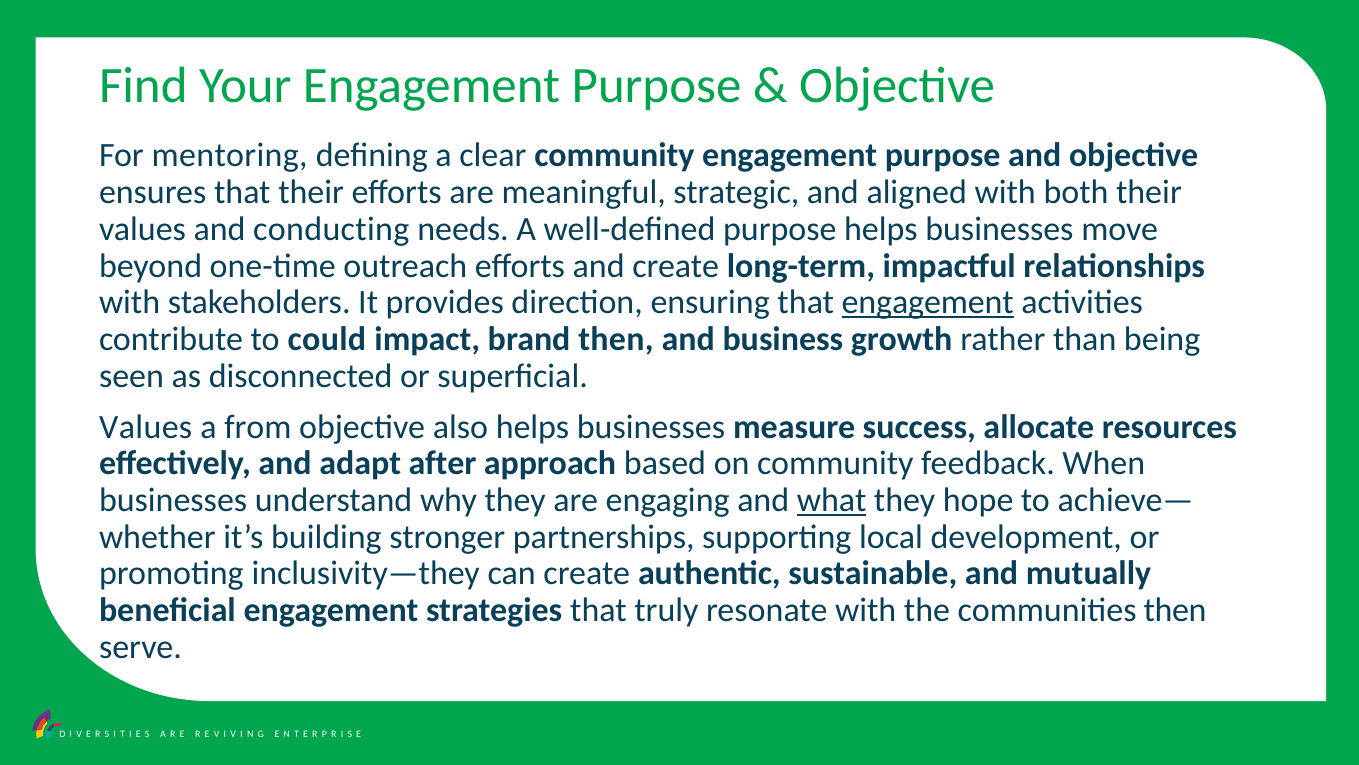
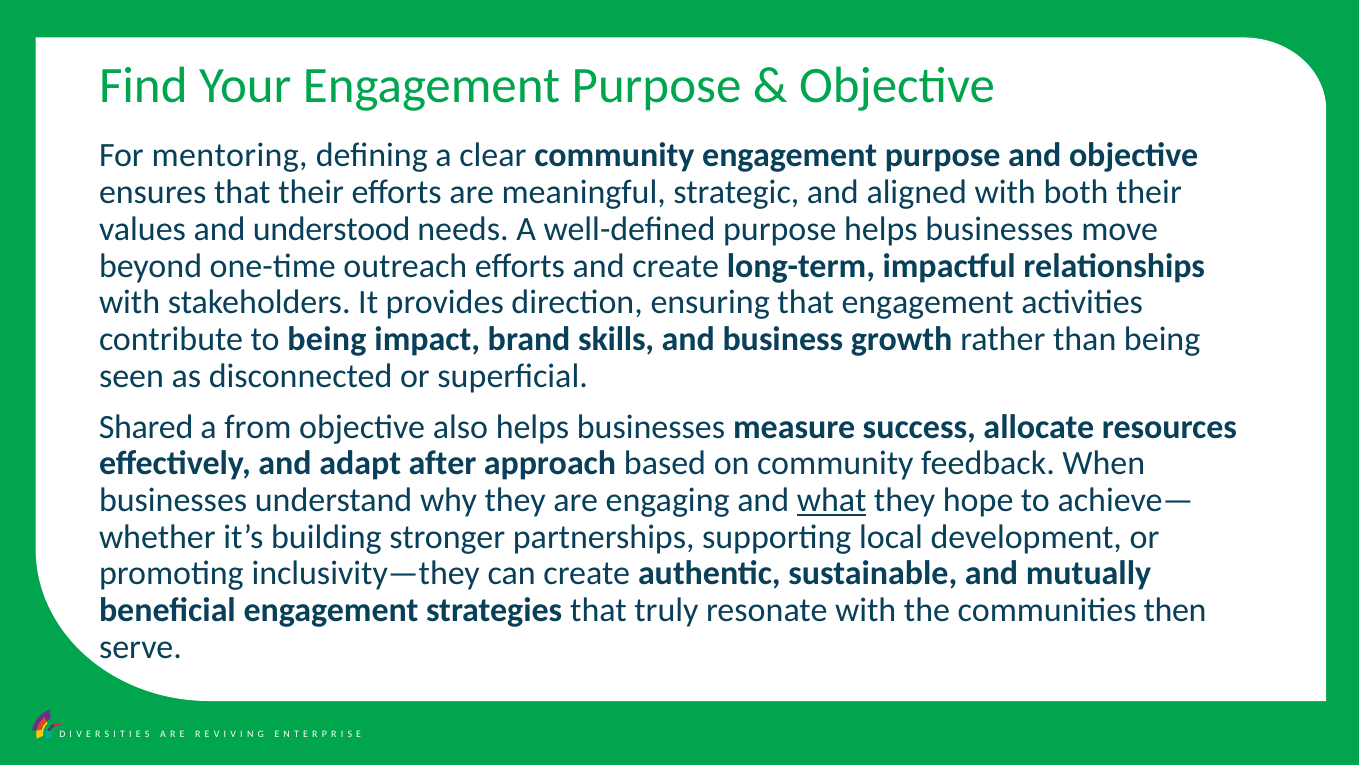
conducting: conducting -> understood
engagement at (928, 302) underline: present -> none
to could: could -> being
brand then: then -> skills
Values at (146, 427): Values -> Shared
